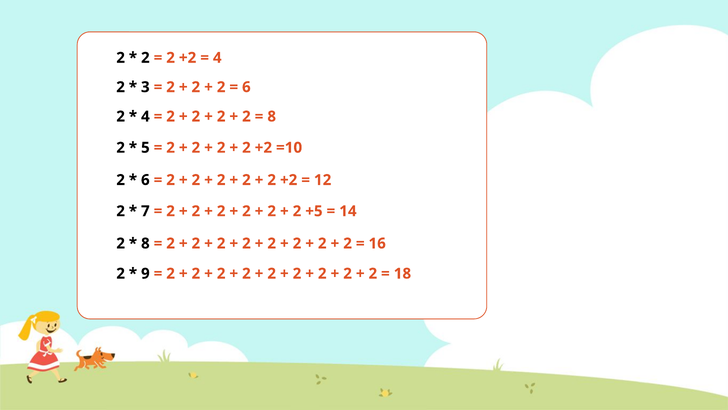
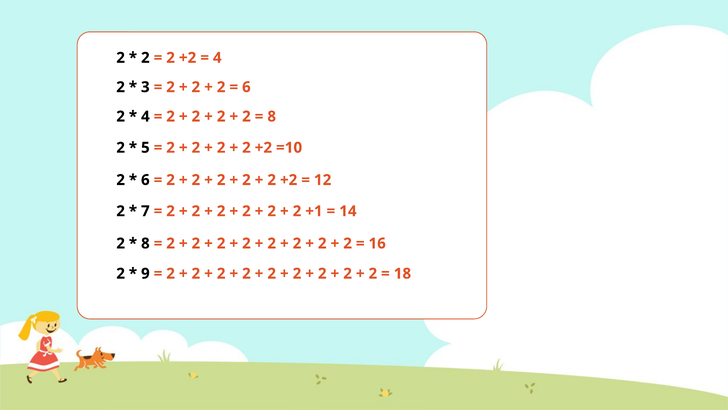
+5: +5 -> +1
